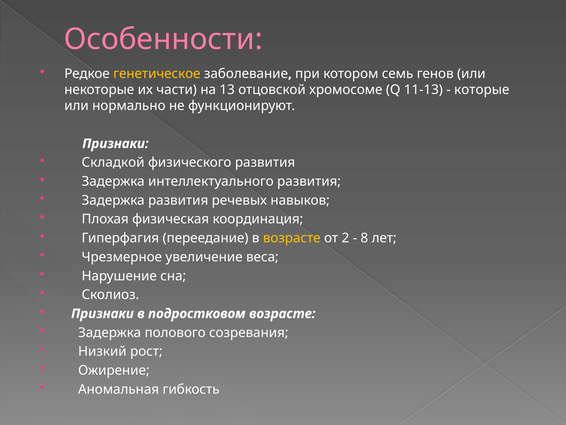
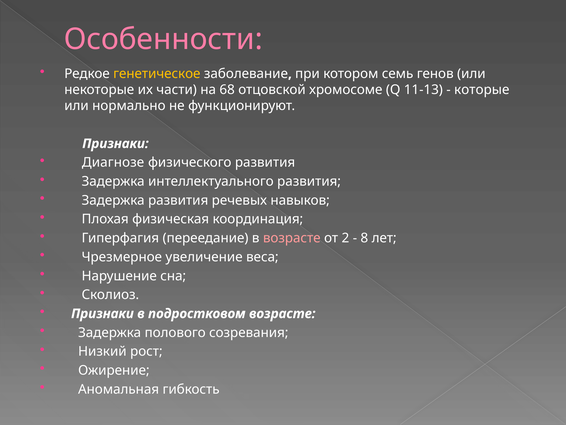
13: 13 -> 68
Складкой: Складкой -> Диагнозе
возрасте at (292, 238) colour: yellow -> pink
